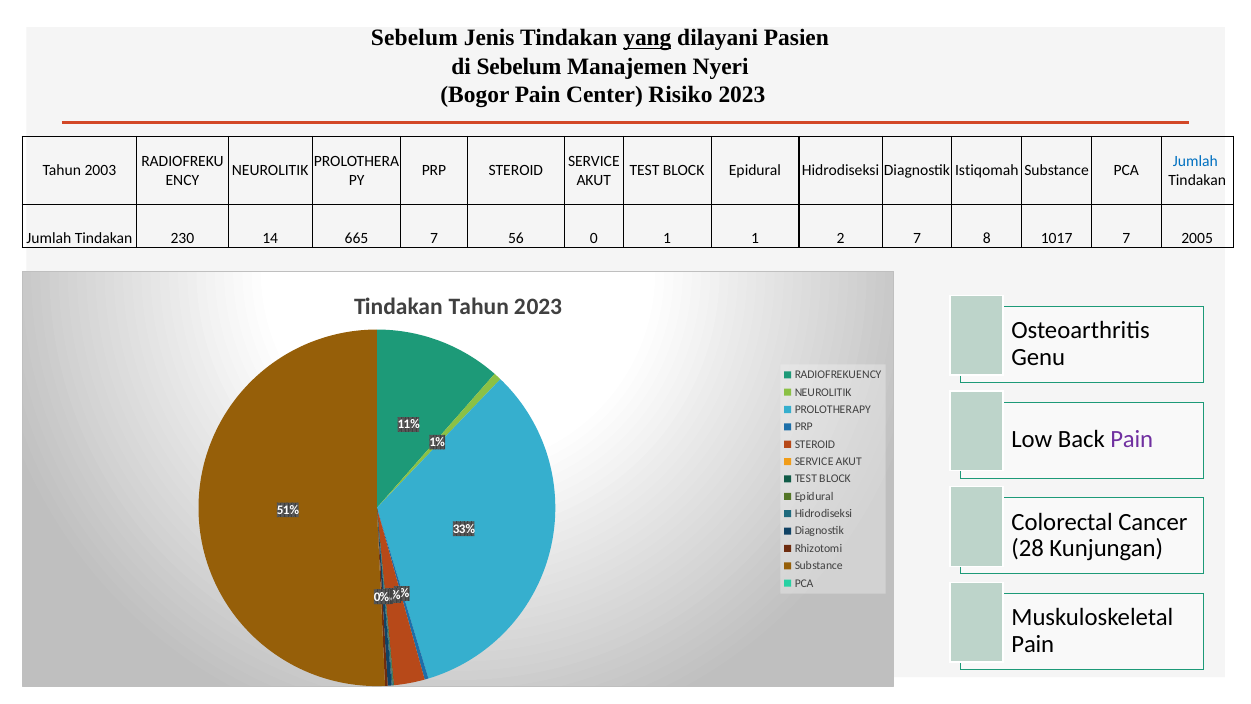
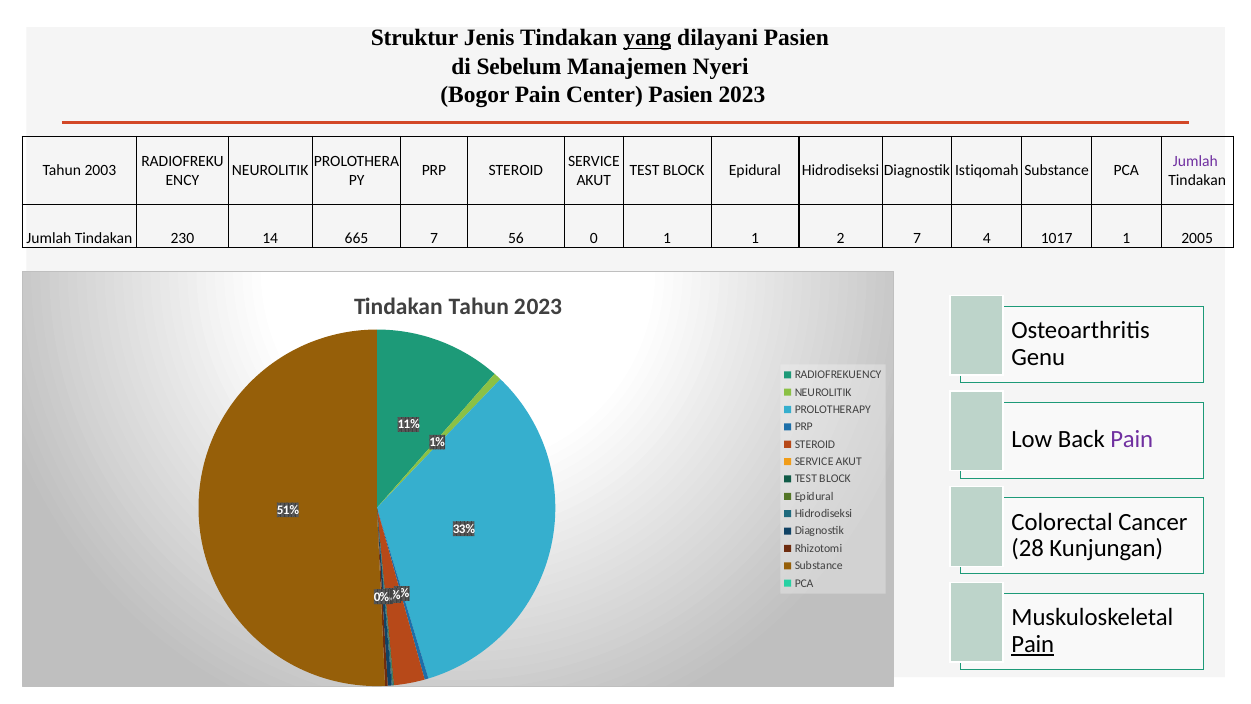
Sebelum at (414, 38): Sebelum -> Struktur
Center Risiko: Risiko -> Pasien
Jumlah at (1195, 161) colour: blue -> purple
8: 8 -> 4
1017 7: 7 -> 1
Pain at (1033, 644) underline: none -> present
